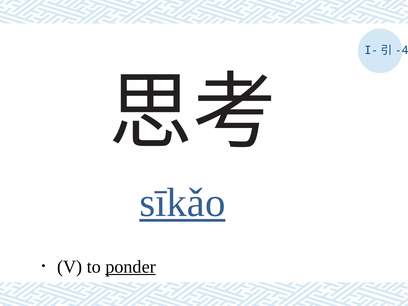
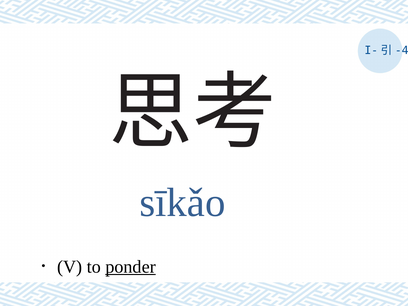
sīkǎo underline: present -> none
